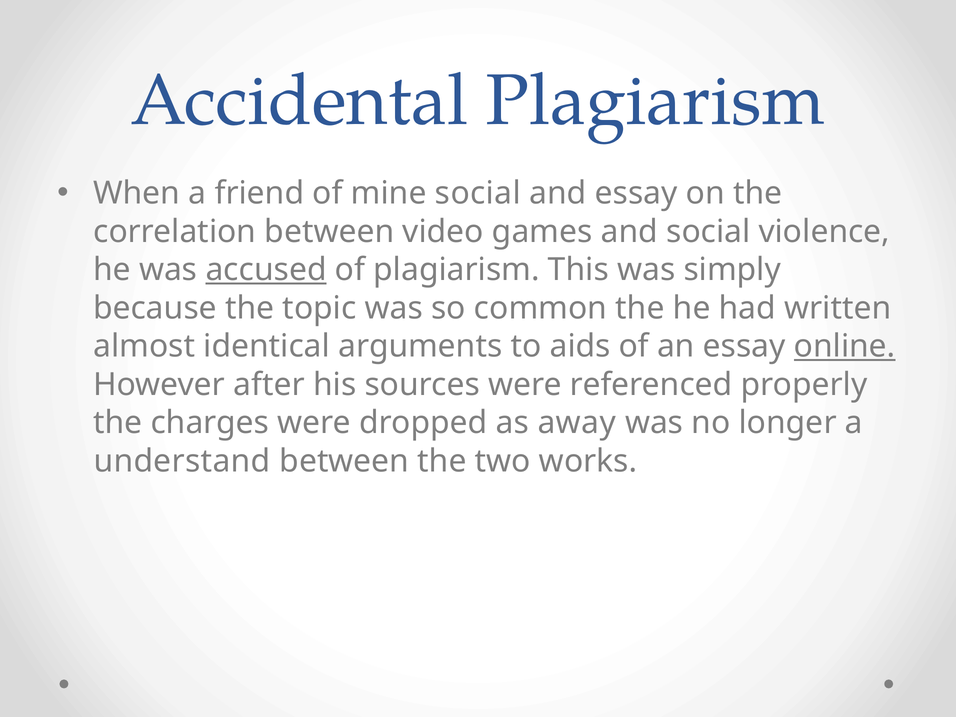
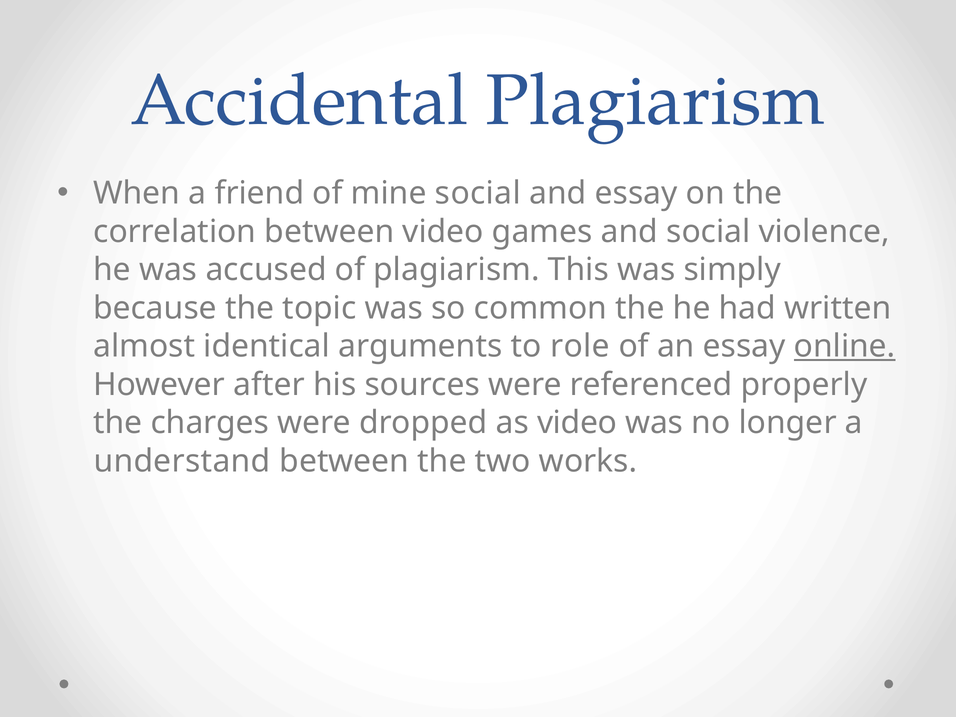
accused underline: present -> none
aids: aids -> role
as away: away -> video
